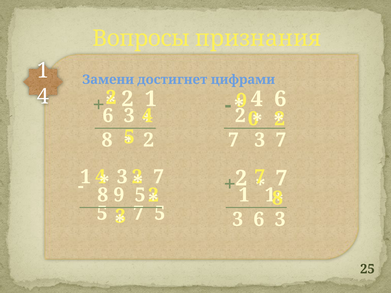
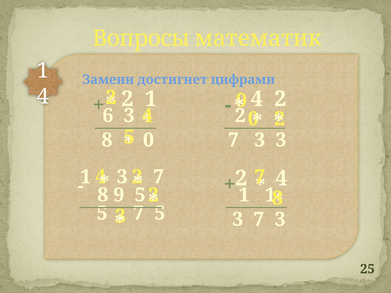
признания: признания -> математик
6 at (280, 99): 6 -> 2
8 2: 2 -> 0
7 3 7: 7 -> 3
7 at (281, 178): 7 -> 4
6 at (259, 220): 6 -> 7
